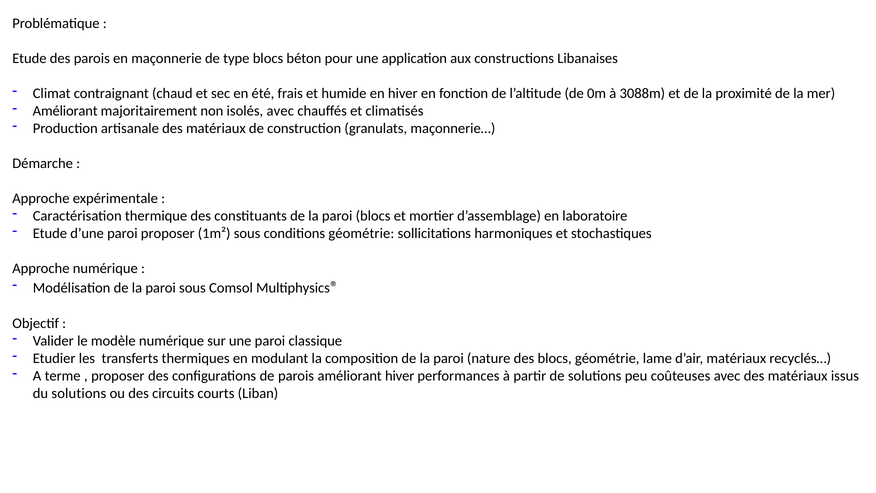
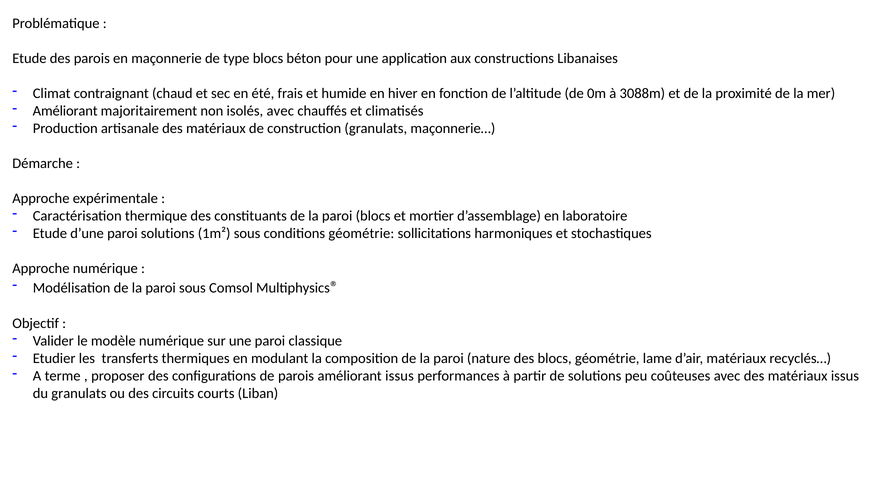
paroi proposer: proposer -> solutions
améliorant hiver: hiver -> issus
du solutions: solutions -> granulats
